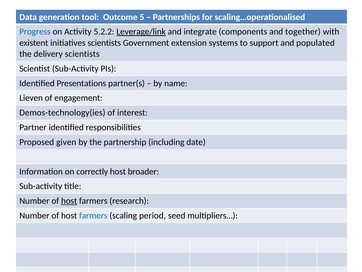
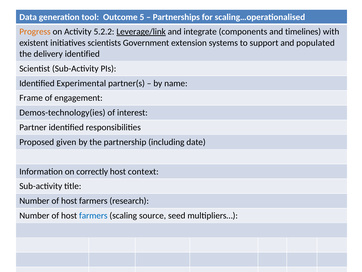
Progress colour: blue -> orange
together: together -> timelines
delivery scientists: scientists -> identified
Presentations: Presentations -> Experimental
Lieven: Lieven -> Frame
broader: broader -> context
host at (69, 201) underline: present -> none
period: period -> source
